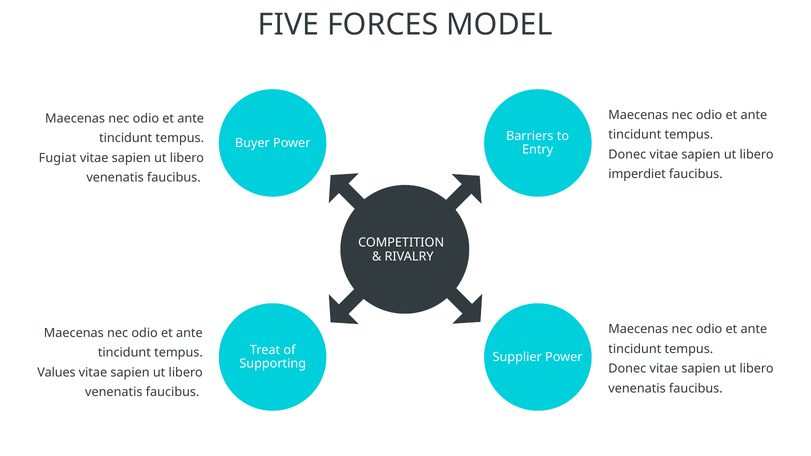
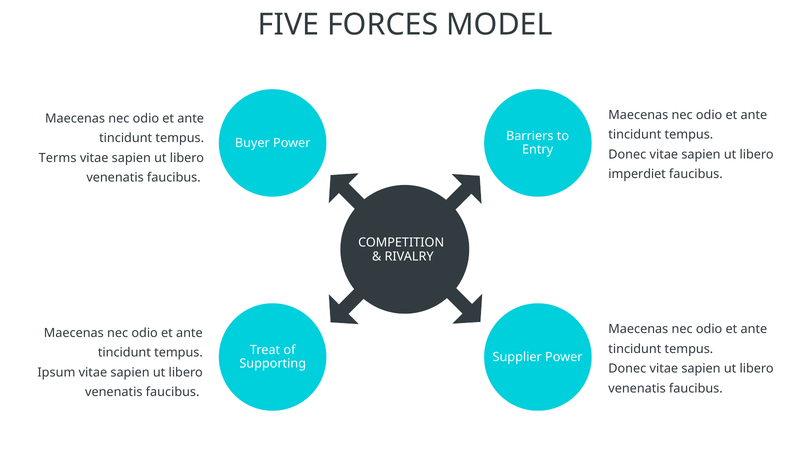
Fugiat: Fugiat -> Terms
Values: Values -> Ipsum
